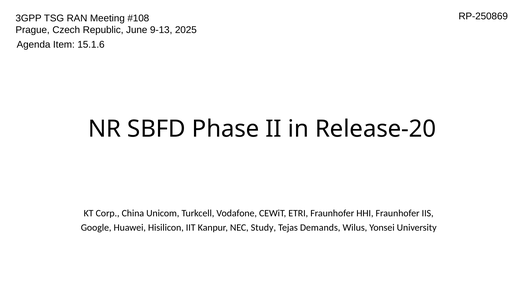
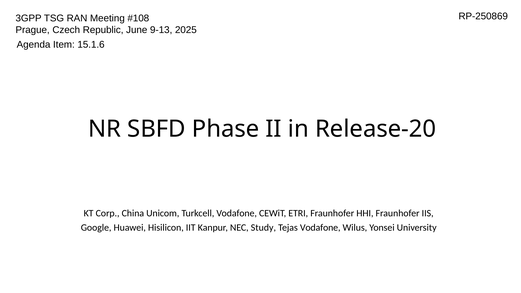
Tejas Demands: Demands -> Vodafone
